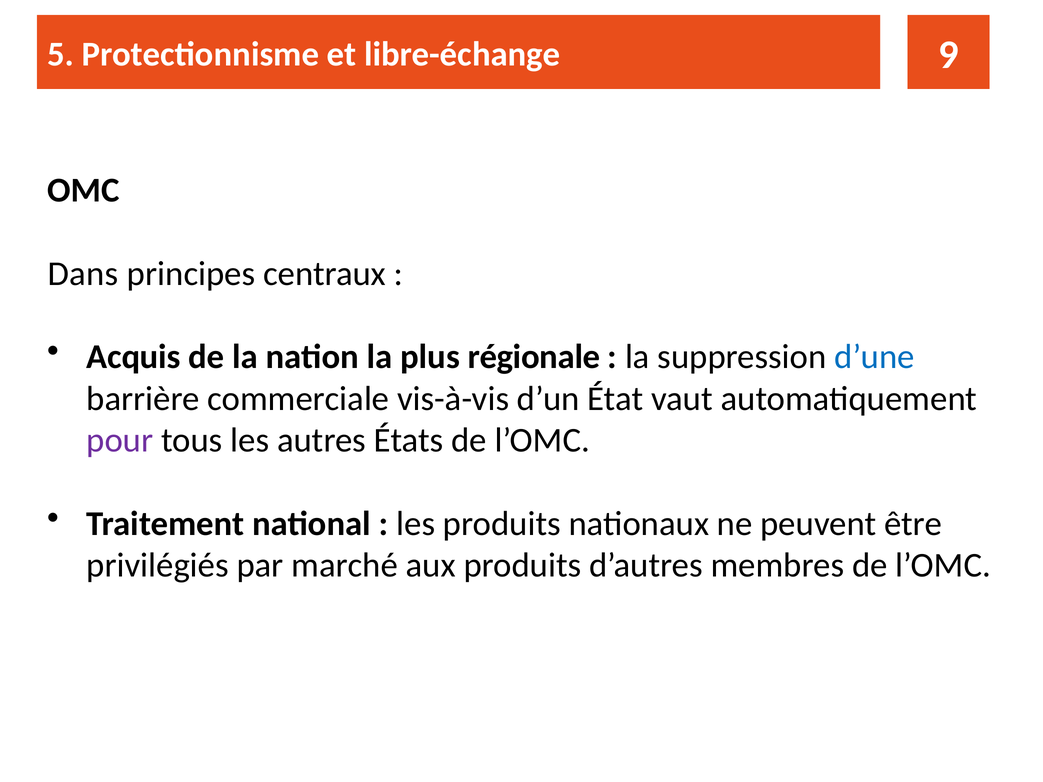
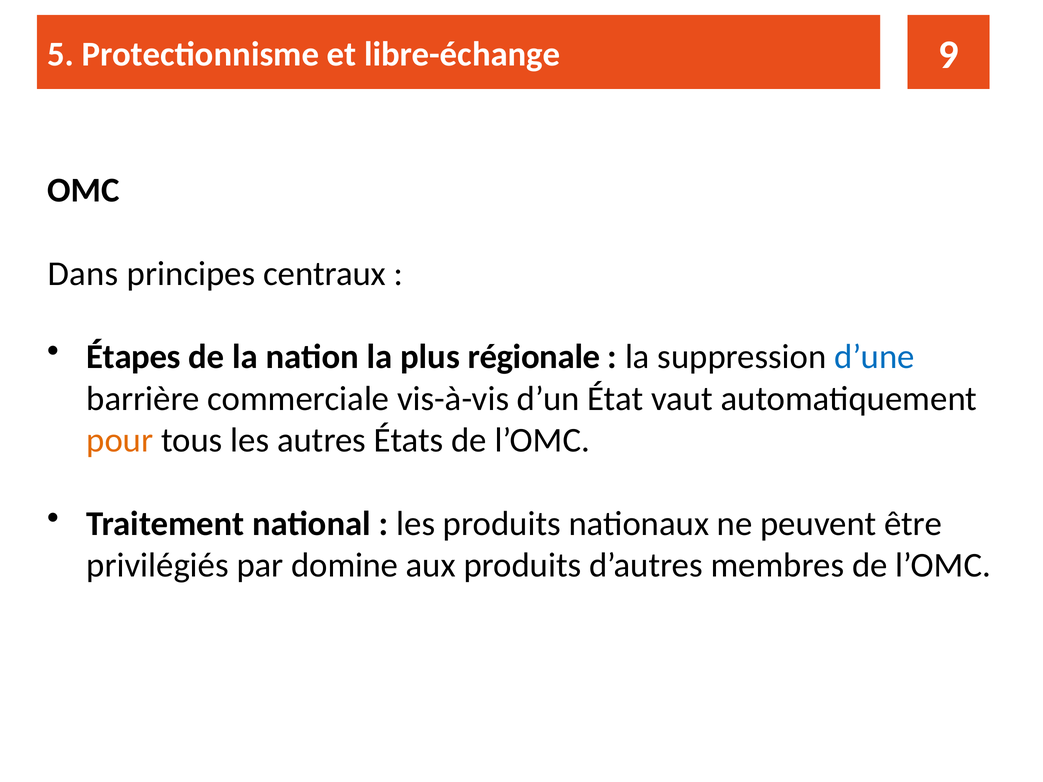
Acquis: Acquis -> Étapes
pour colour: purple -> orange
marché: marché -> domine
